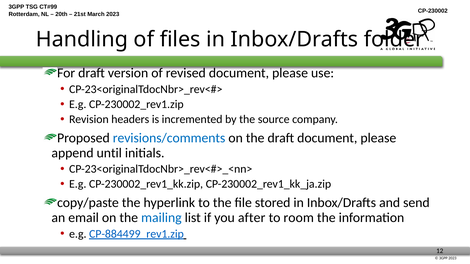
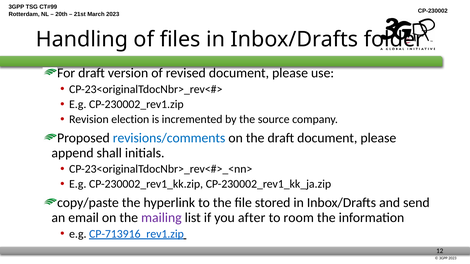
headers: headers -> election
until: until -> shall
mailing colour: blue -> purple
CP-884499_rev1.zip: CP-884499_rev1.zip -> CP-713916_rev1.zip
